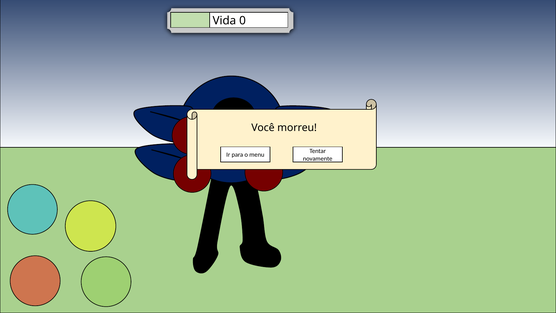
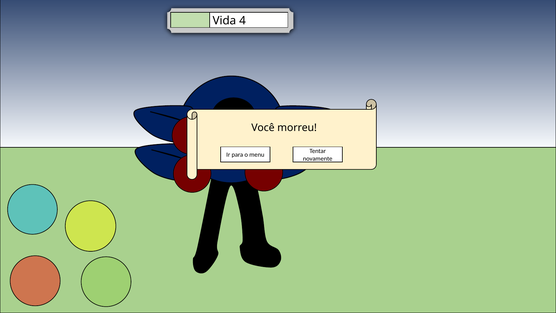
0: 0 -> 4
